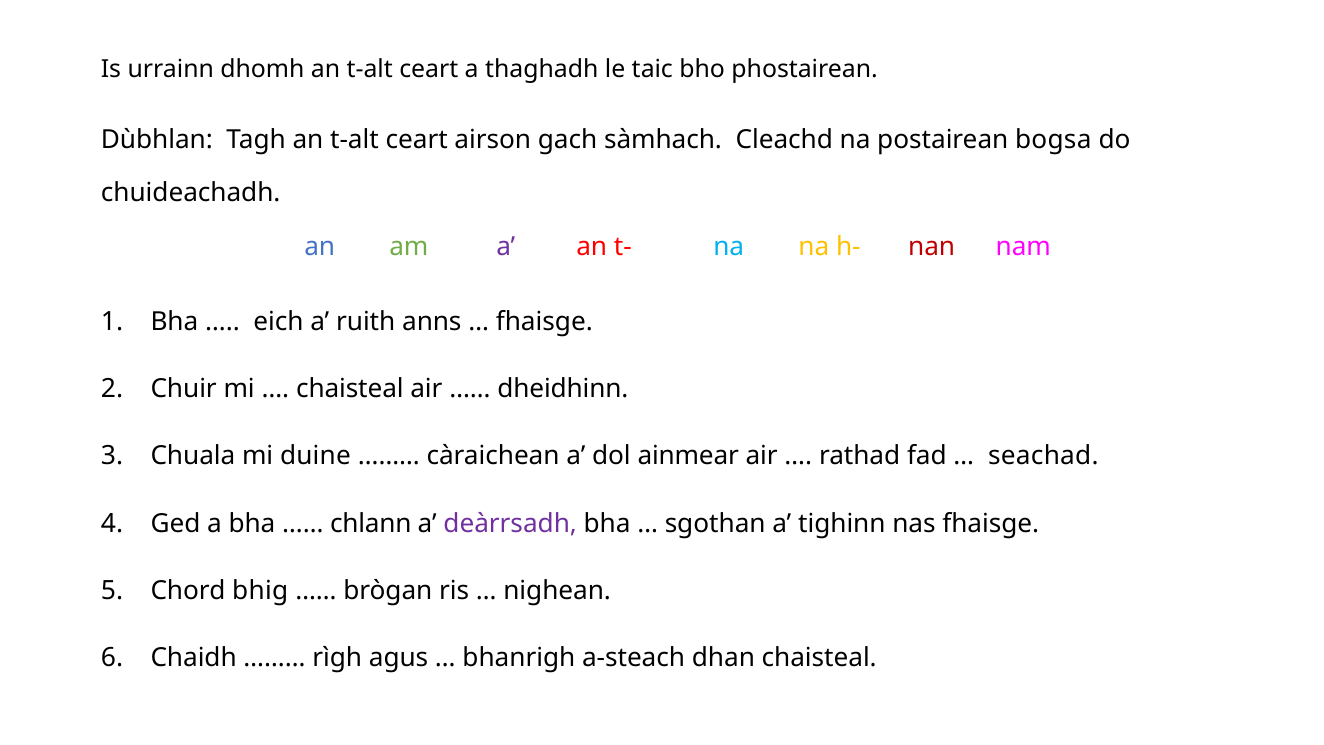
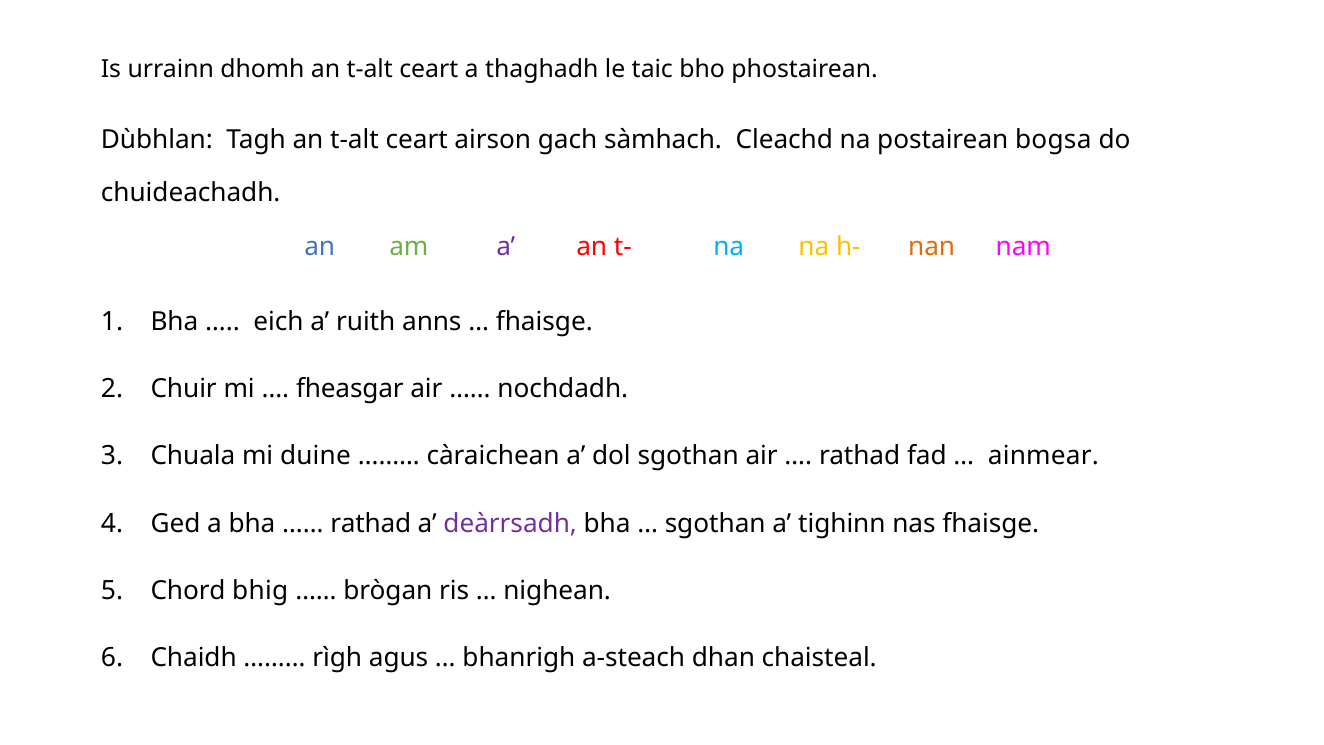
nan colour: red -> orange
chaisteal at (350, 389): chaisteal -> fheasgar
dheidhinn: dheidhinn -> nochdadh
dol ainmear: ainmear -> sgothan
seachad: seachad -> ainmear
chlann at (371, 523): chlann -> rathad
